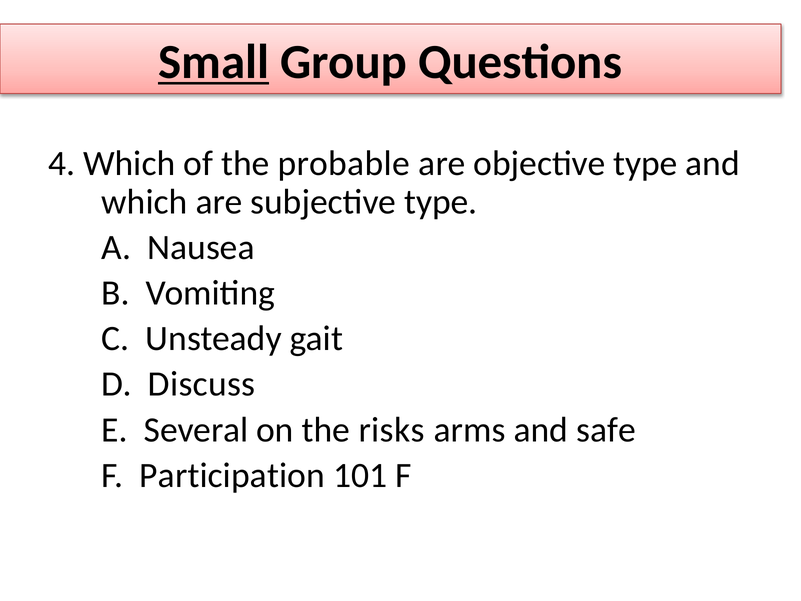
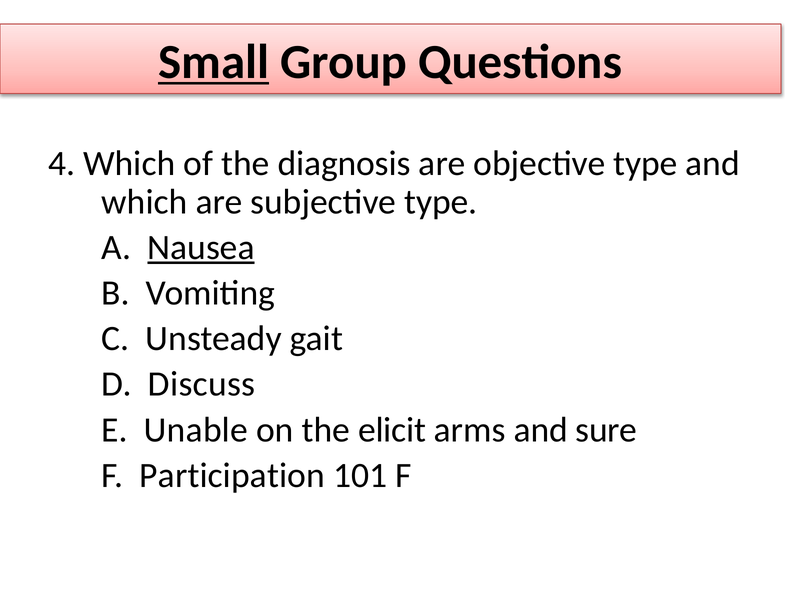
probable: probable -> diagnosis
Nausea underline: none -> present
Several: Several -> Unable
risks: risks -> elicit
safe: safe -> sure
